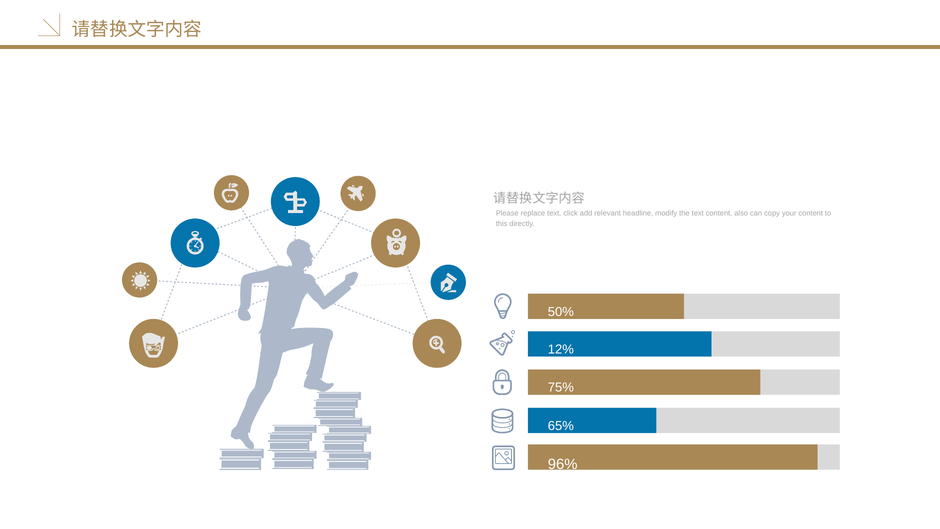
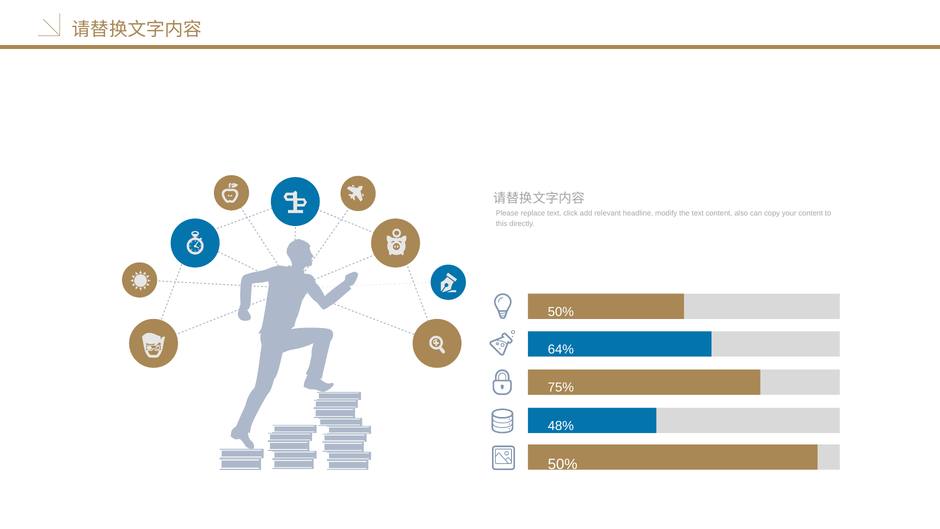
12%: 12% -> 64%
65%: 65% -> 48%
96% at (563, 464): 96% -> 50%
